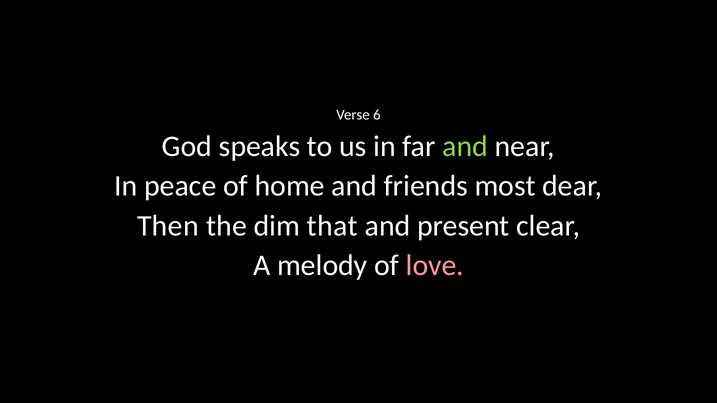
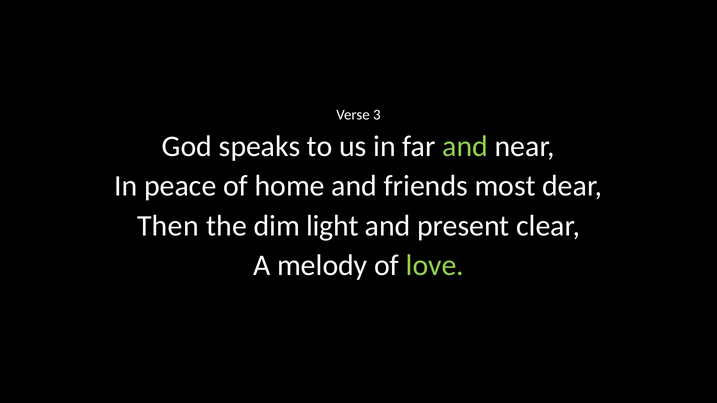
6: 6 -> 3
that: that -> light
love colour: pink -> light green
